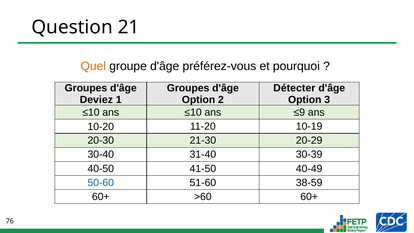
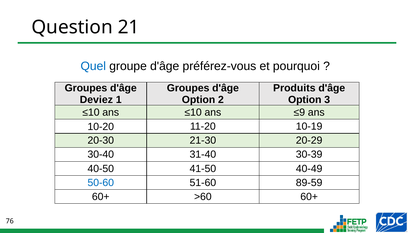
Quel colour: orange -> blue
Détecter: Détecter -> Produits
38-59: 38-59 -> 89-59
